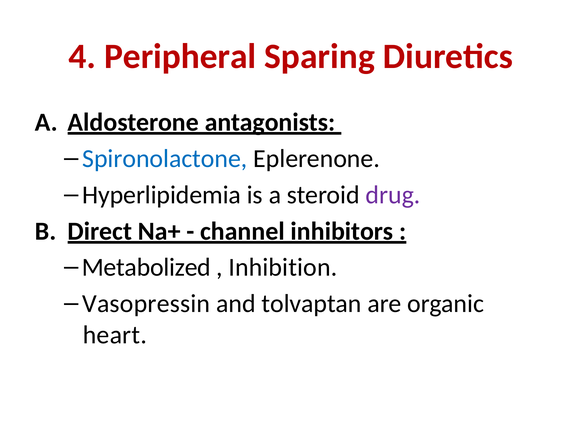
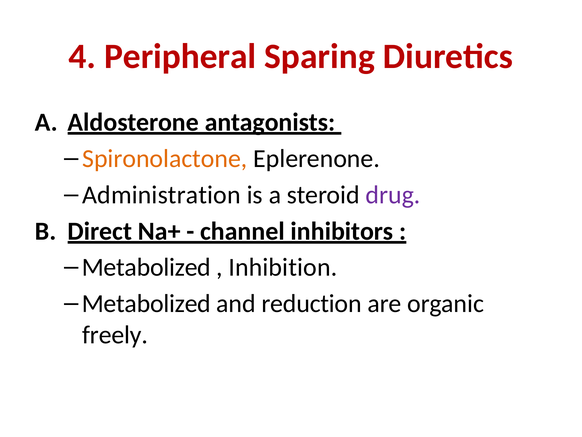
Spironolactone colour: blue -> orange
Hyperlipidemia: Hyperlipidemia -> Administration
Vasopressin at (146, 303): Vasopressin -> Metabolized
tolvaptan: tolvaptan -> reduction
heart: heart -> freely
